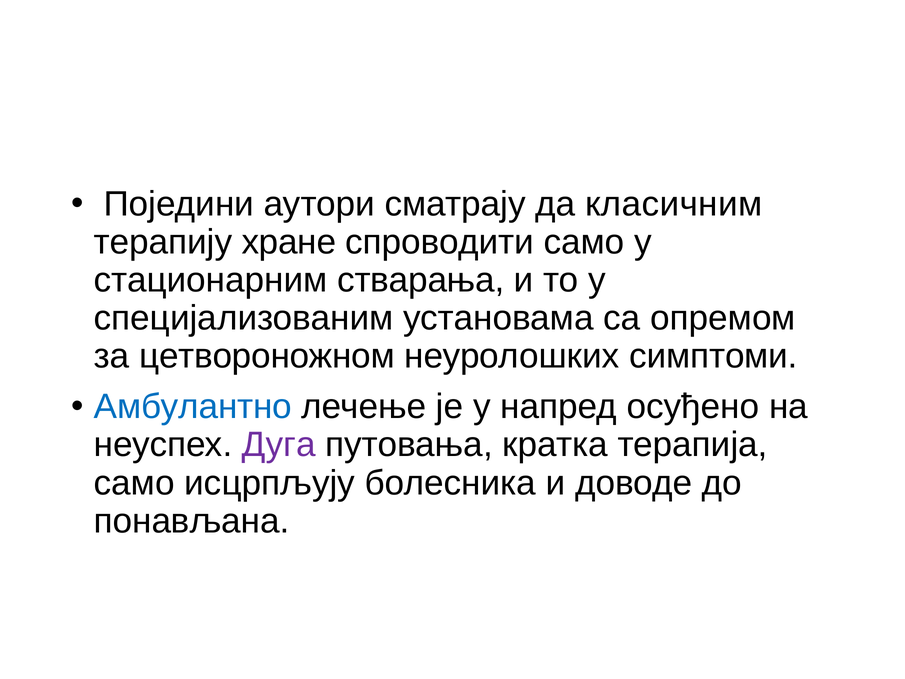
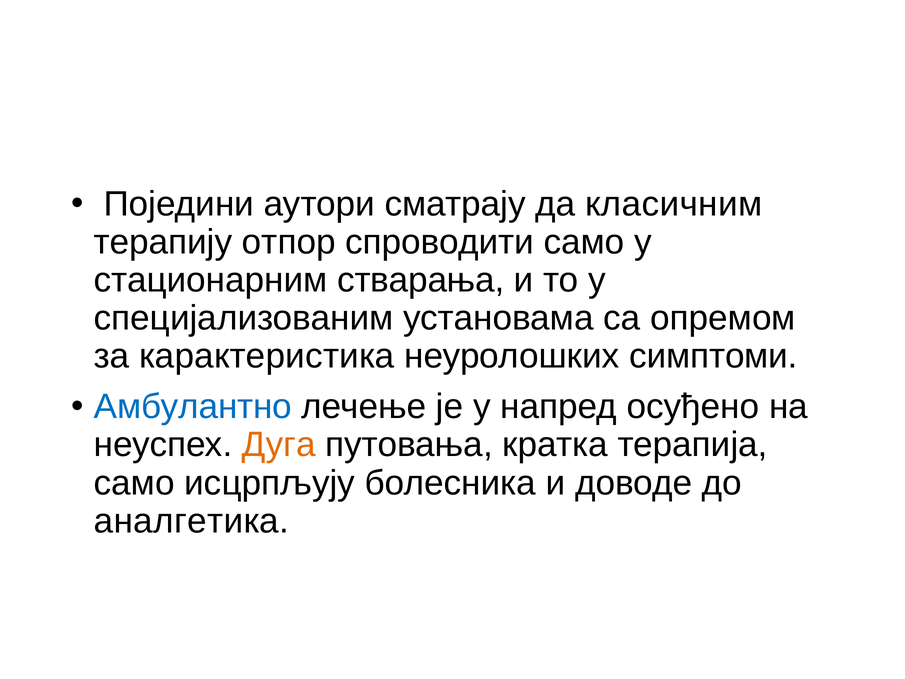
хране: хране -> отпор
цетвороножном: цетвороножном -> карактеристика
Дуга colour: purple -> orange
понављана: понављана -> аналгетика
